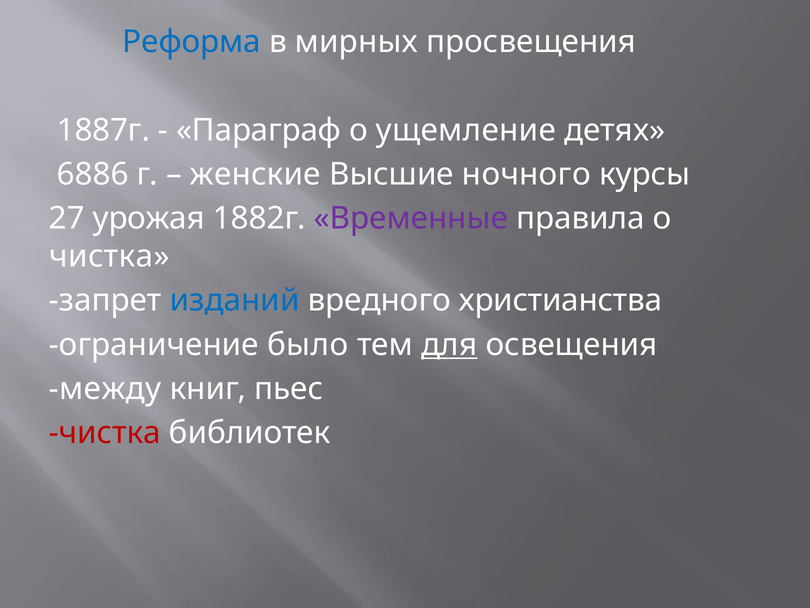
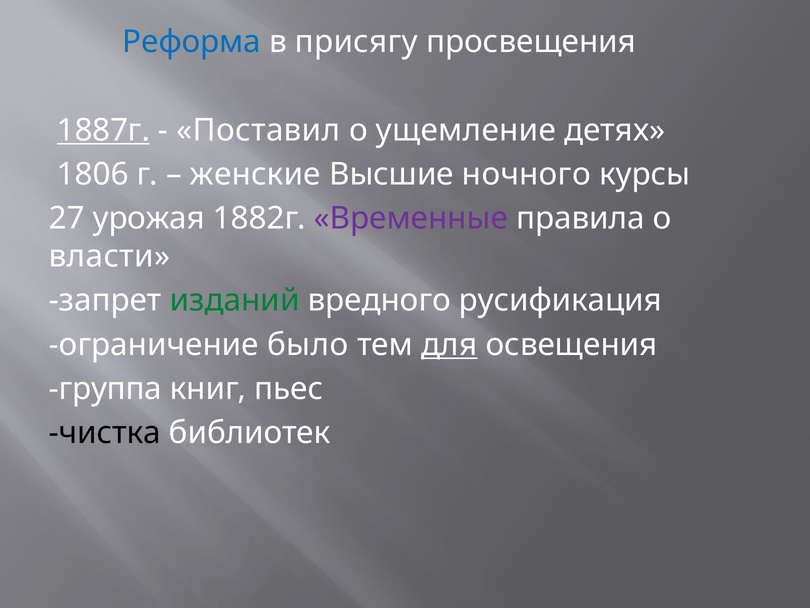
мирных: мирных -> присягу
1887г underline: none -> present
Параграф: Параграф -> Поставил
6886: 6886 -> 1806
чистка at (110, 256): чистка -> власти
изданий colour: blue -> green
христианства: христианства -> русификация
между: между -> группа
чистка at (105, 433) colour: red -> black
